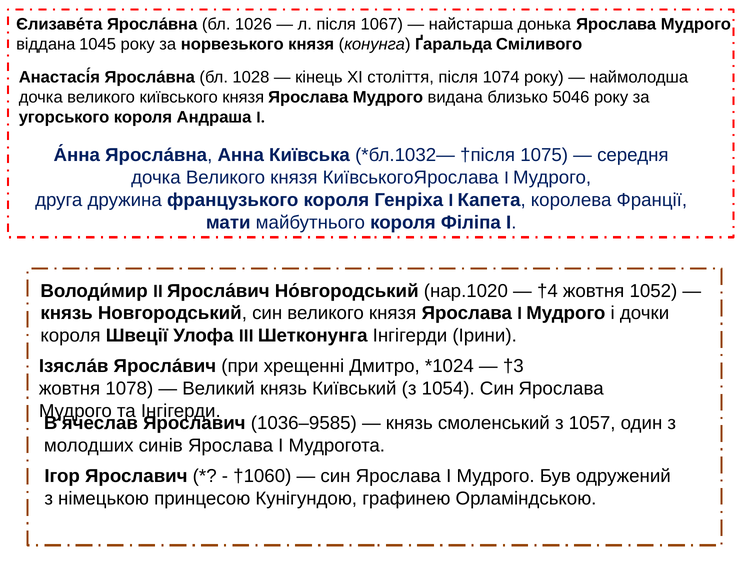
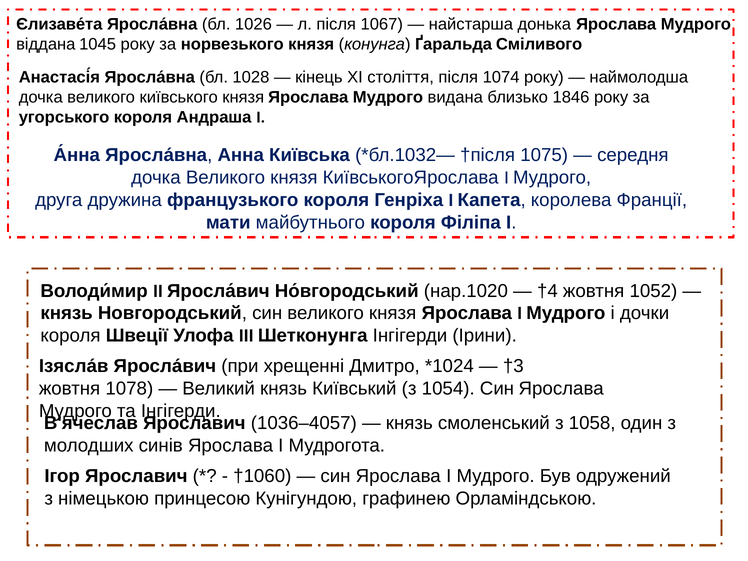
5046: 5046 -> 1846
1036–9585: 1036–9585 -> 1036–4057
1057: 1057 -> 1058
